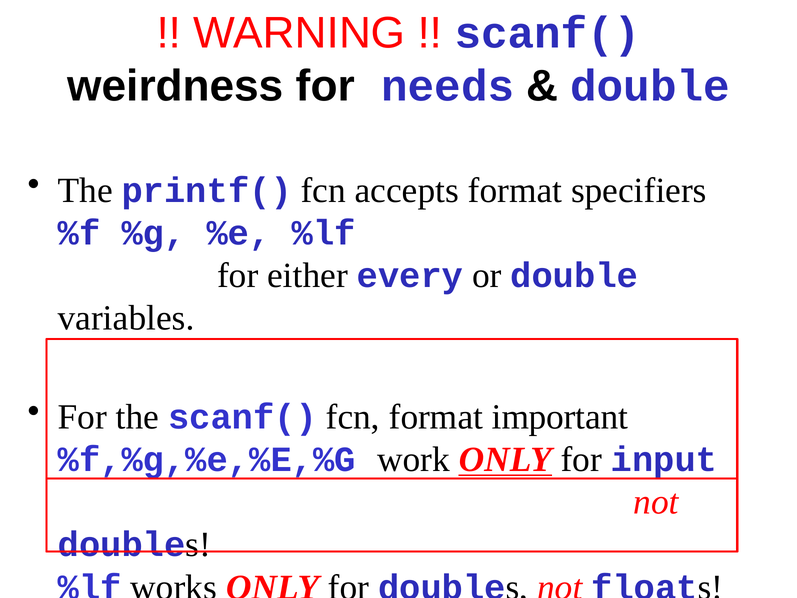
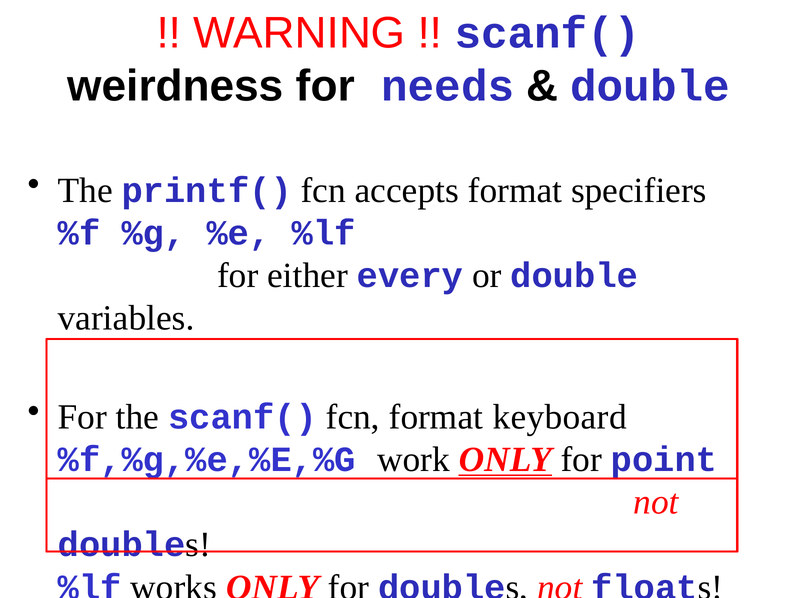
important: important -> keyboard
input: input -> point
